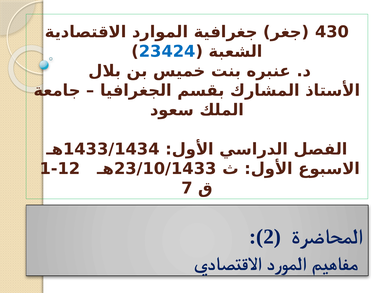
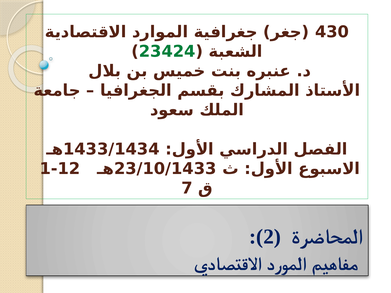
23424 colour: blue -> green
